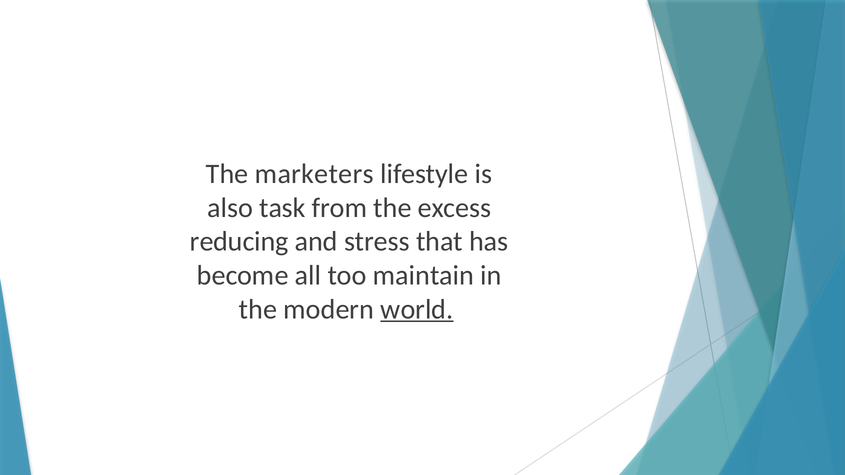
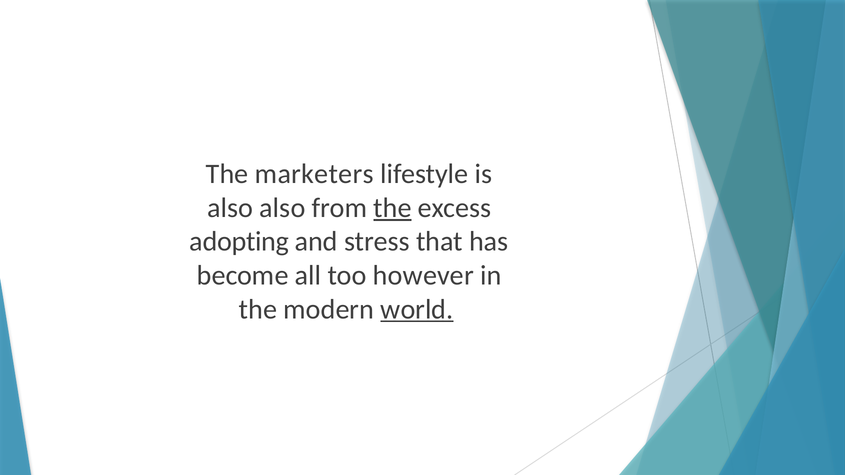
also task: task -> also
the at (393, 208) underline: none -> present
reducing: reducing -> adopting
maintain: maintain -> however
